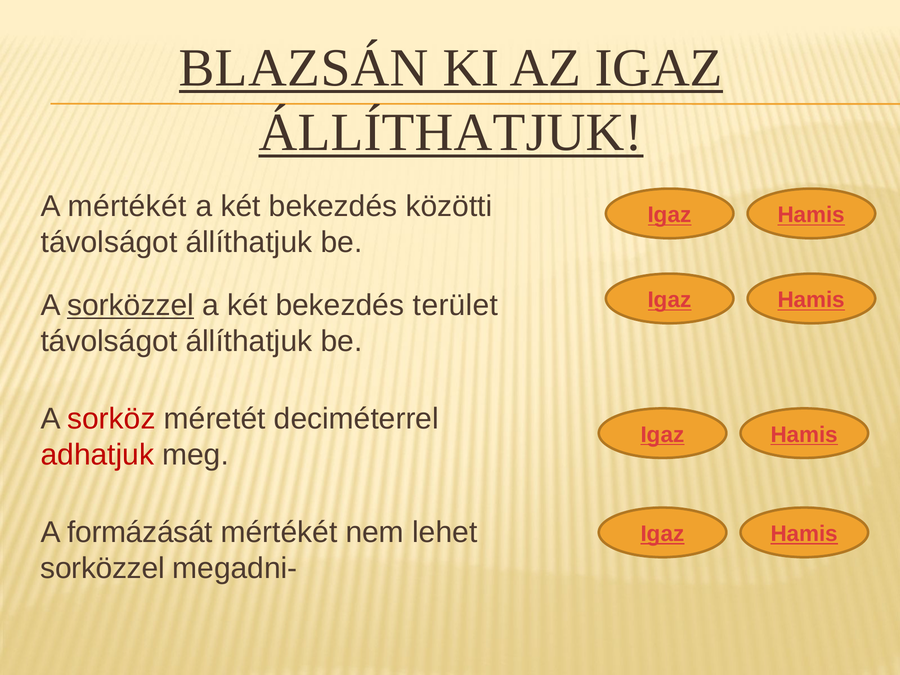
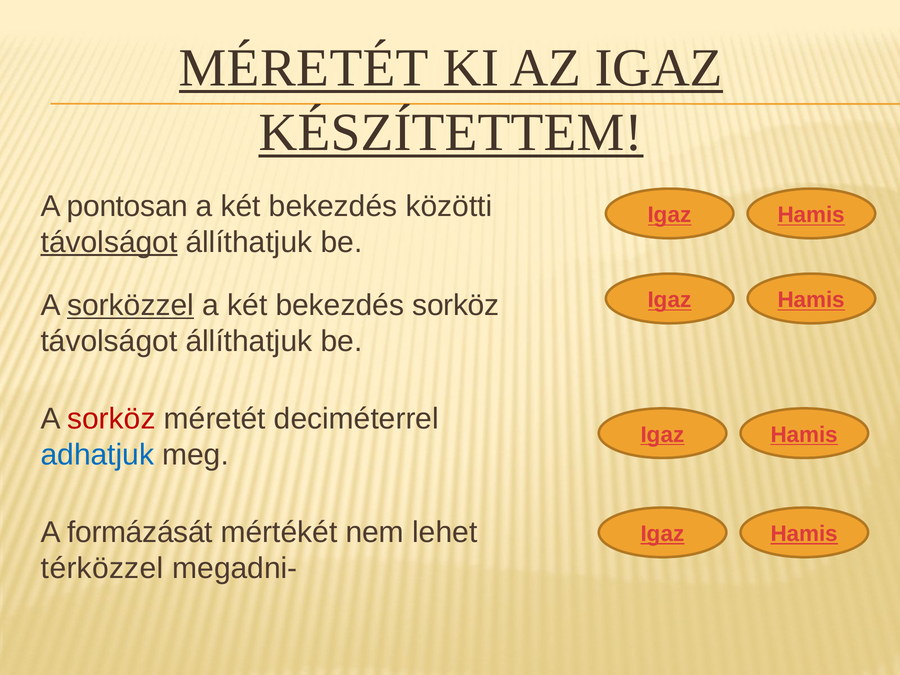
BLAZSÁN at (304, 68): BLAZSÁN -> MÉRETÉT
ÁLLÍTHATJUK at (451, 132): ÁLLÍTHATJUK -> KÉSZÍTETTEM
A mértékét: mértékét -> pontosan
távolságot at (109, 242) underline: none -> present
bekezdés terület: terület -> sorköz
adhatjuk colour: red -> blue
sorközzel at (103, 568): sorközzel -> térközzel
